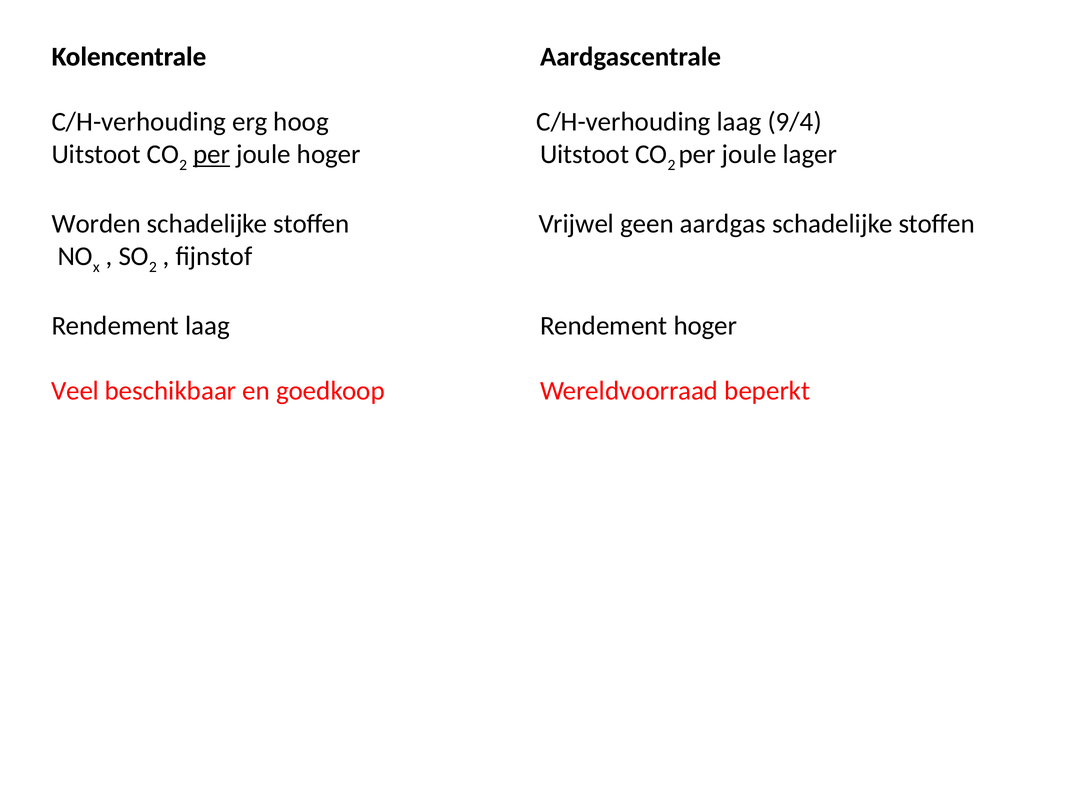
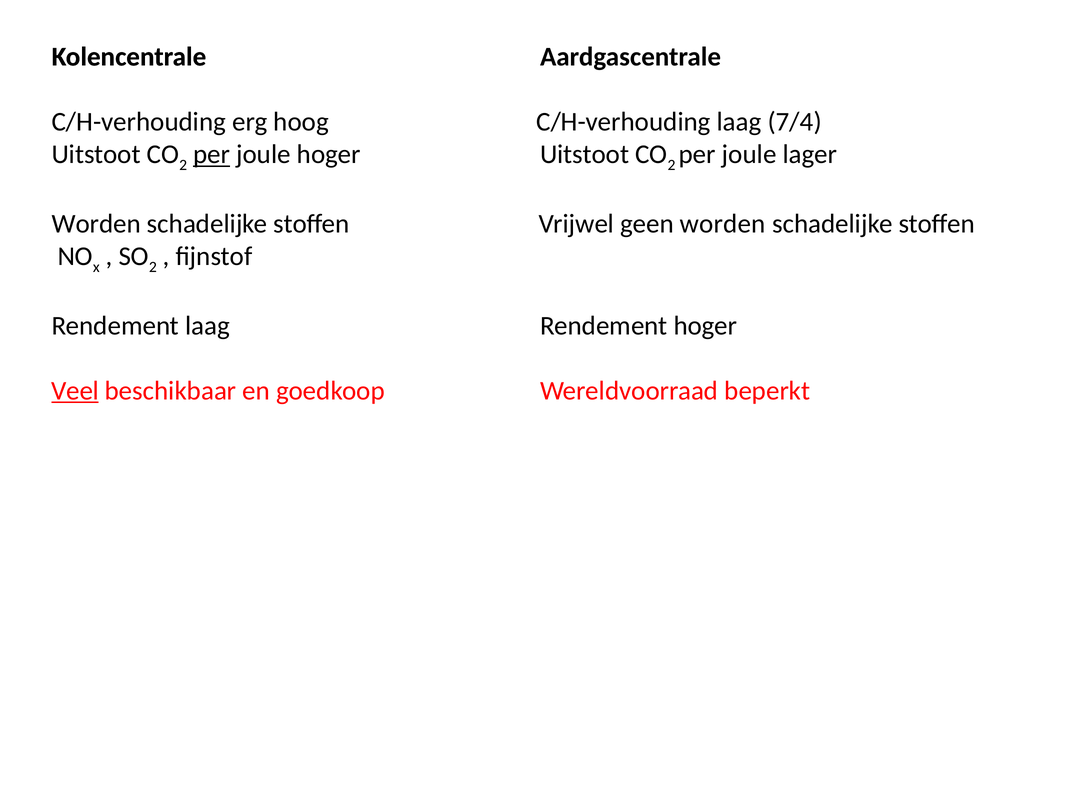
9/4: 9/4 -> 7/4
geen aardgas: aardgas -> worden
Veel underline: none -> present
